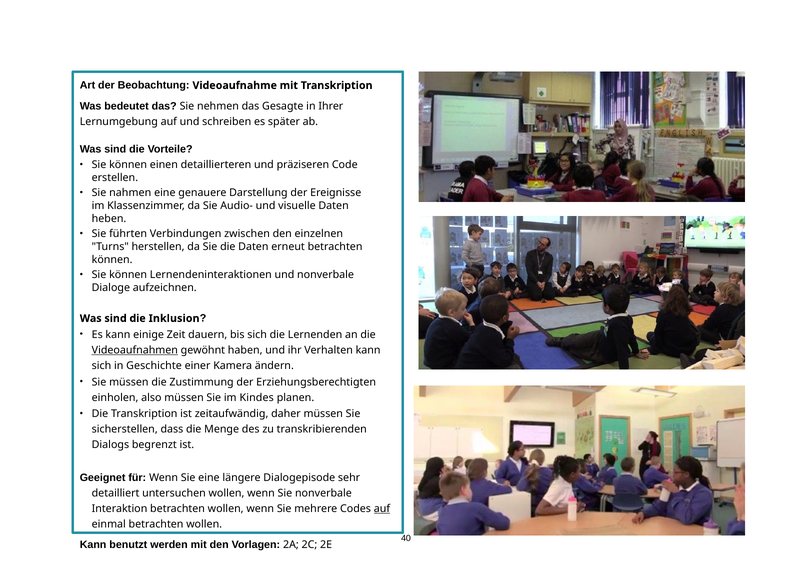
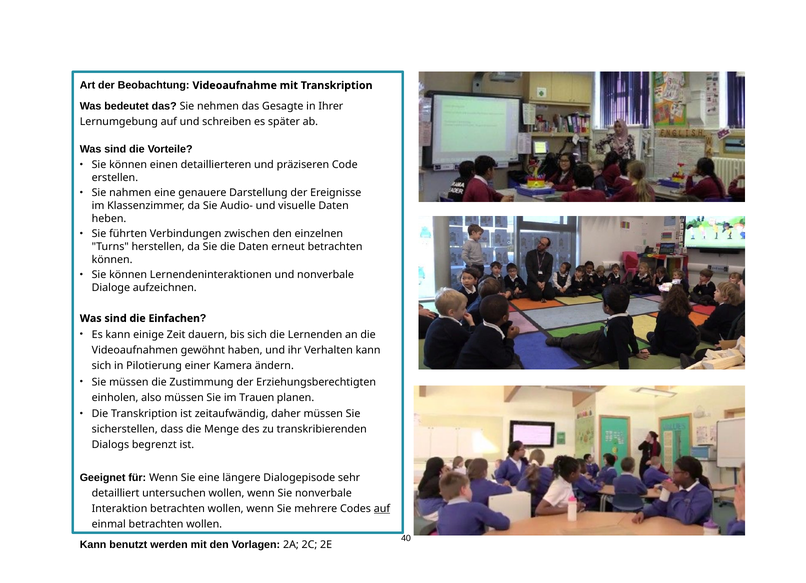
Inklusion: Inklusion -> Einfachen
Videoaufnahmen underline: present -> none
Geschichte: Geschichte -> Pilotierung
Kindes: Kindes -> Trauen
